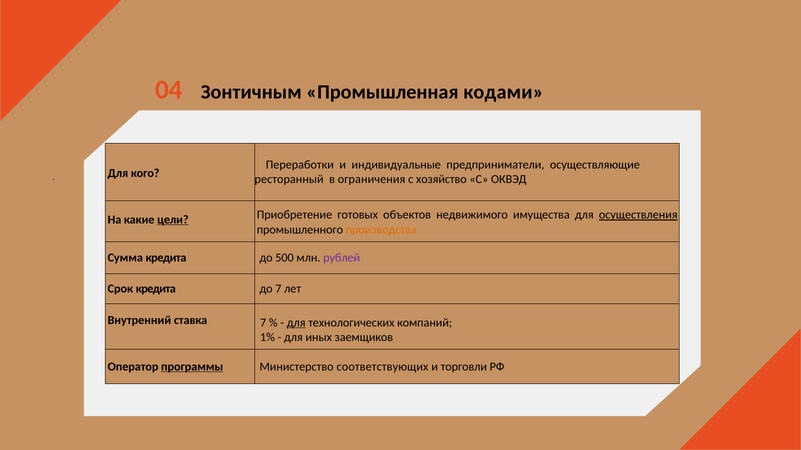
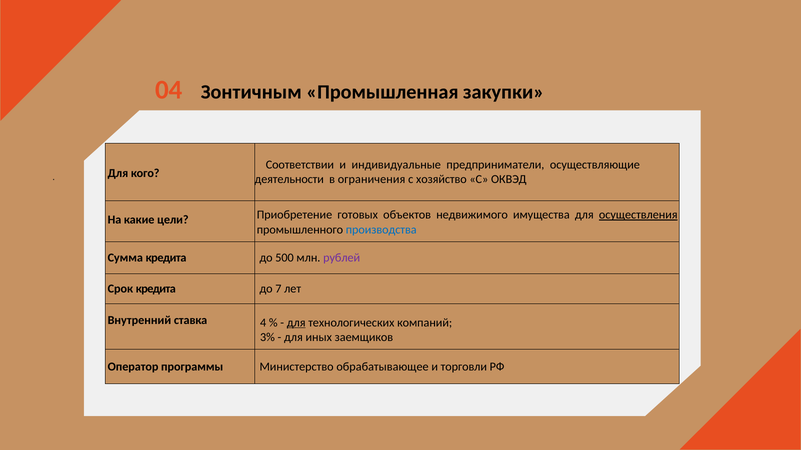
кодами: кодами -> закупки
Переработки: Переработки -> Соответствии
ресторанный: ресторанный -> деятельности
цели underline: present -> none
производства colour: orange -> blue
ставка 7: 7 -> 4
1%: 1% -> 3%
программы underline: present -> none
соответствующих: соответствующих -> обрабатывающее
